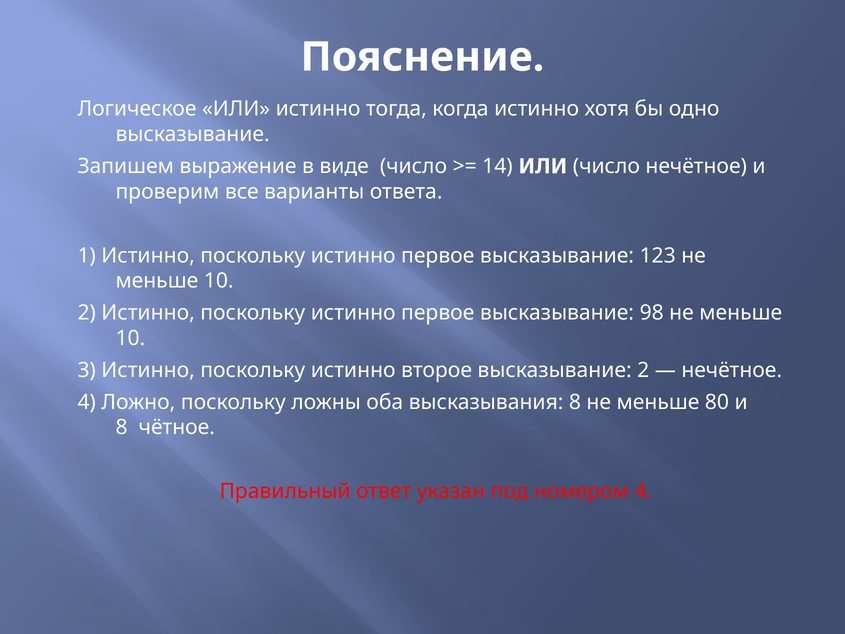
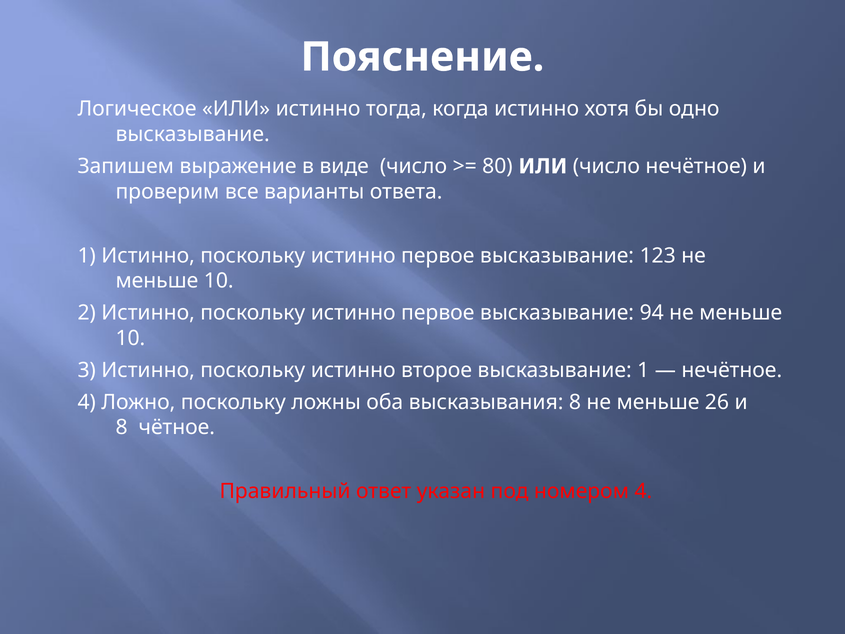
14: 14 -> 80
98: 98 -> 94
высказывание 2: 2 -> 1
80: 80 -> 26
